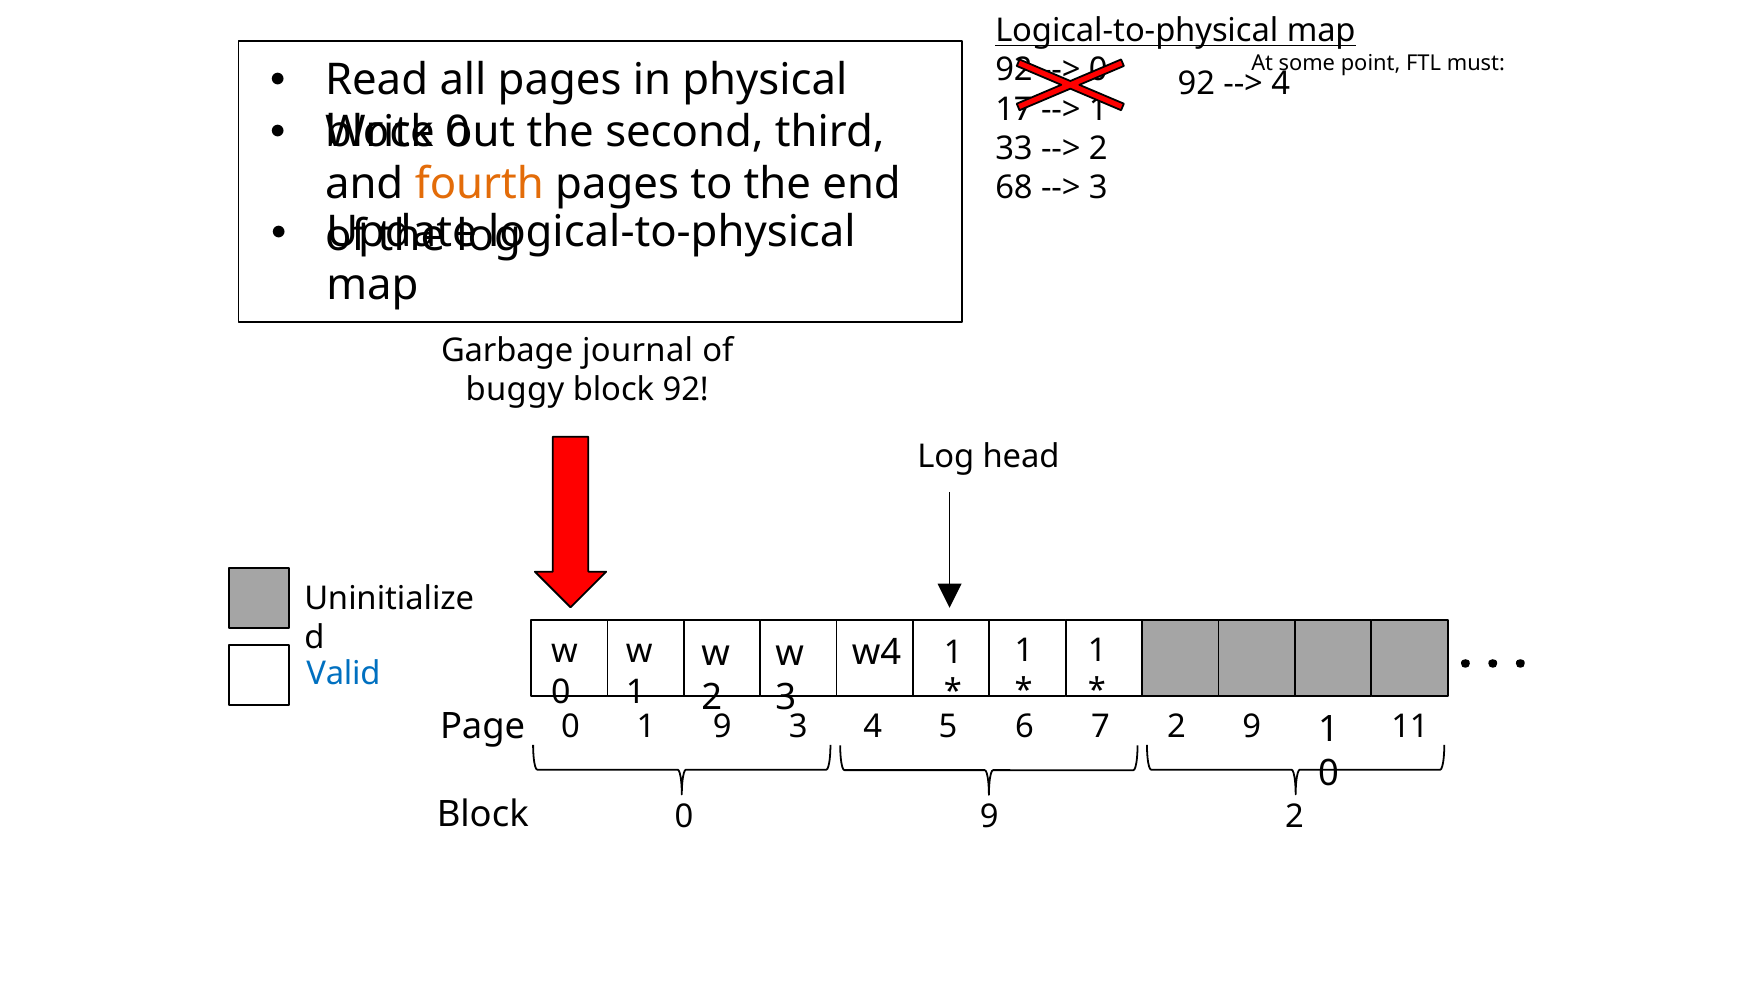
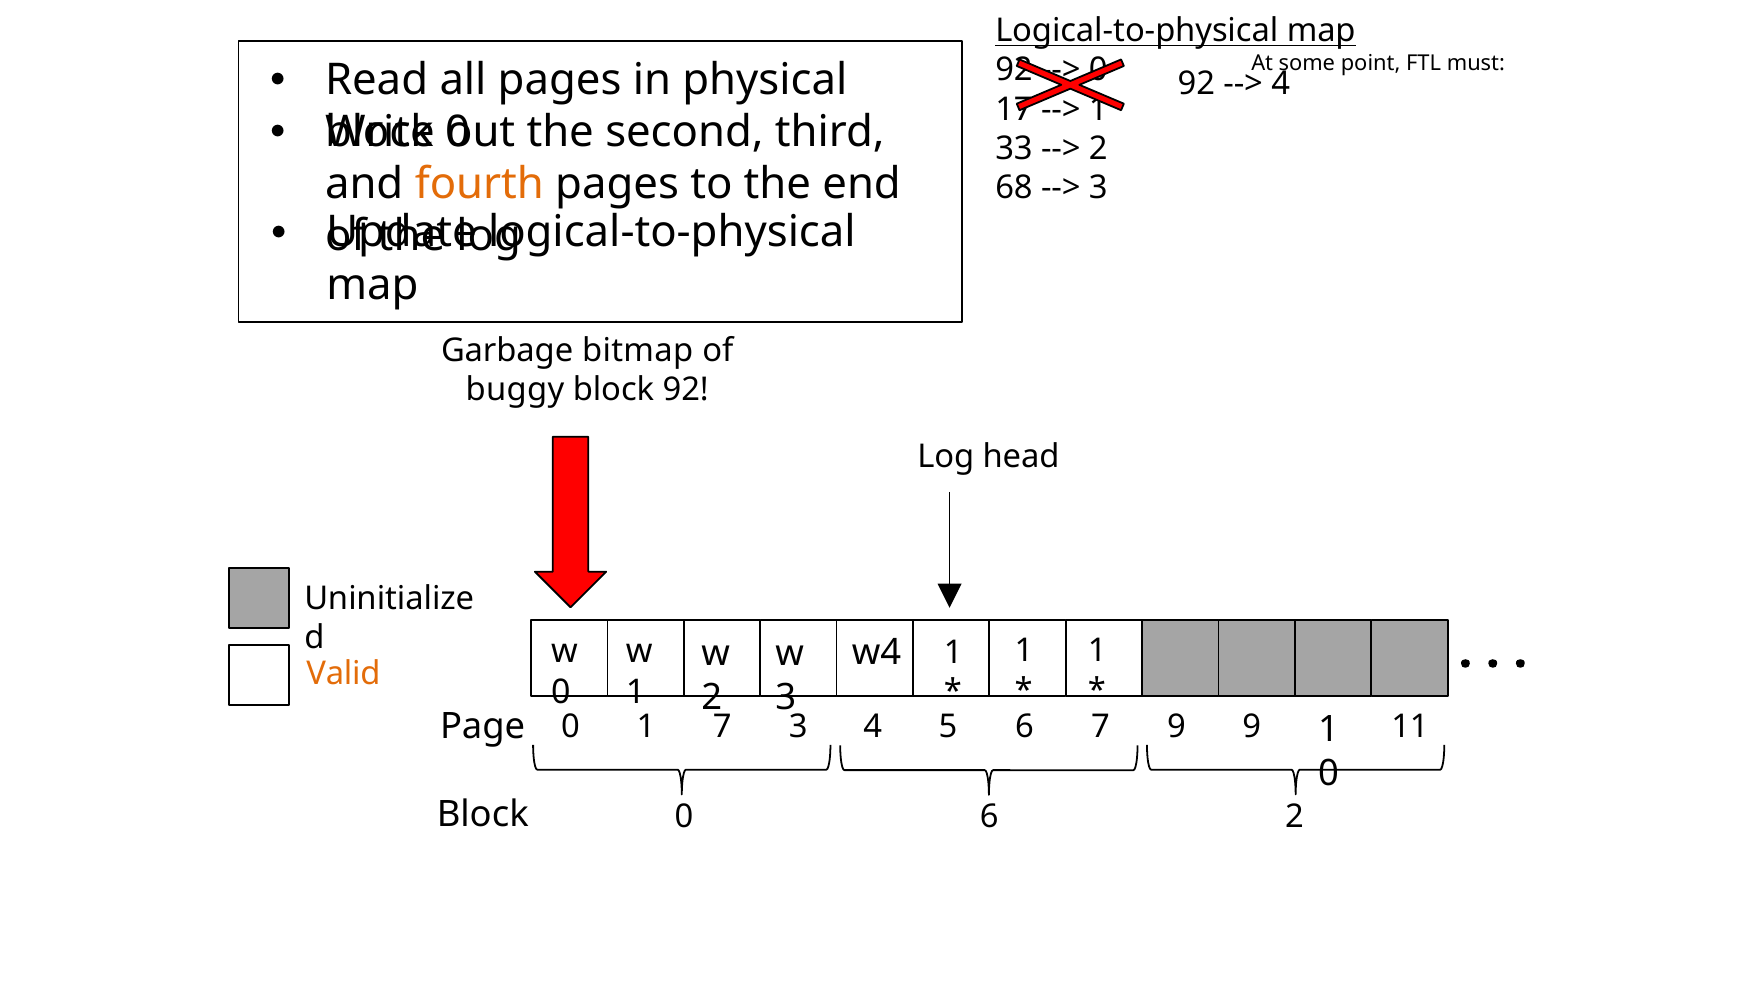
journal: journal -> bitmap
Valid colour: blue -> orange
1 9: 9 -> 7
7 2: 2 -> 9
0 9: 9 -> 6
